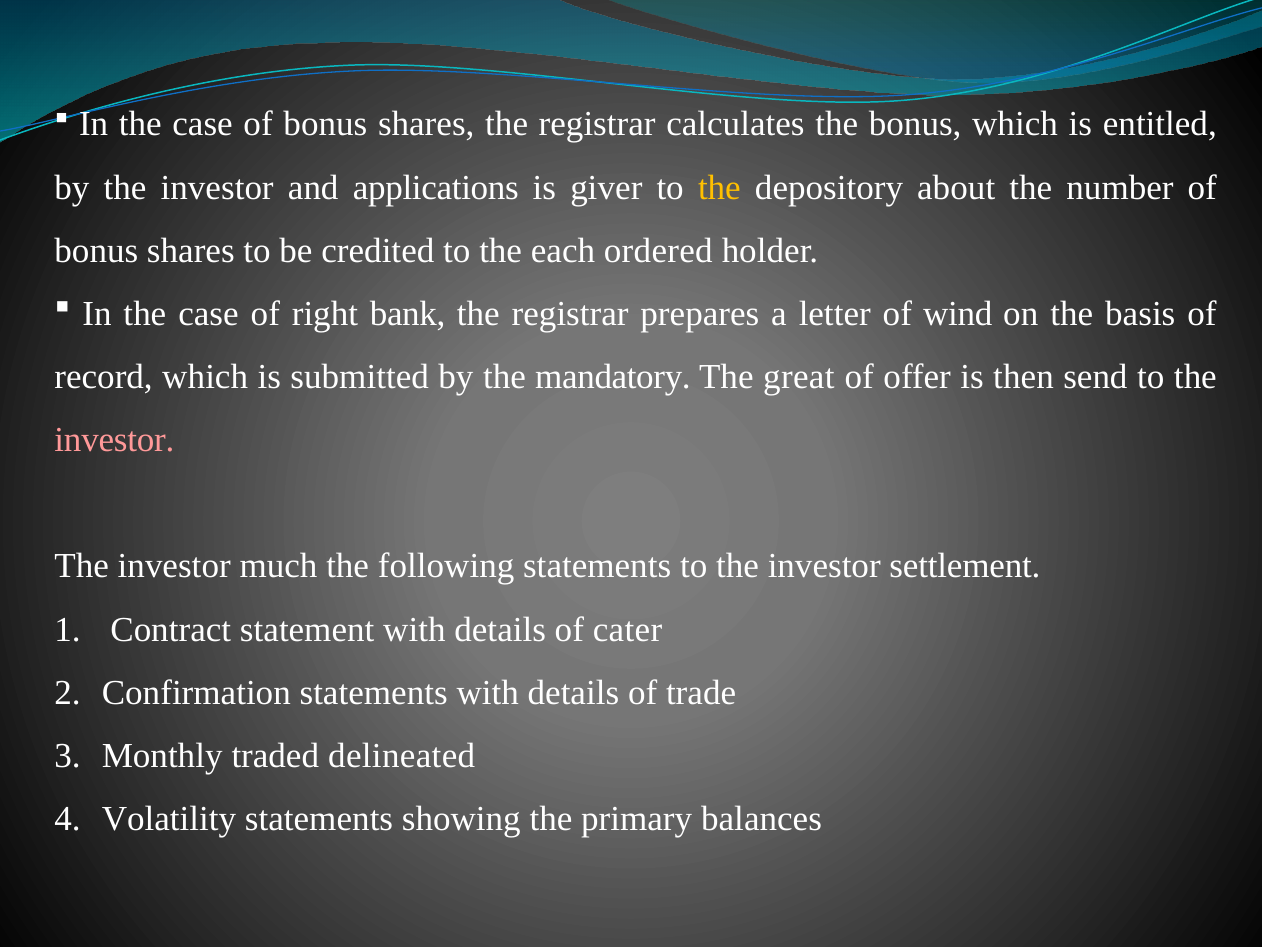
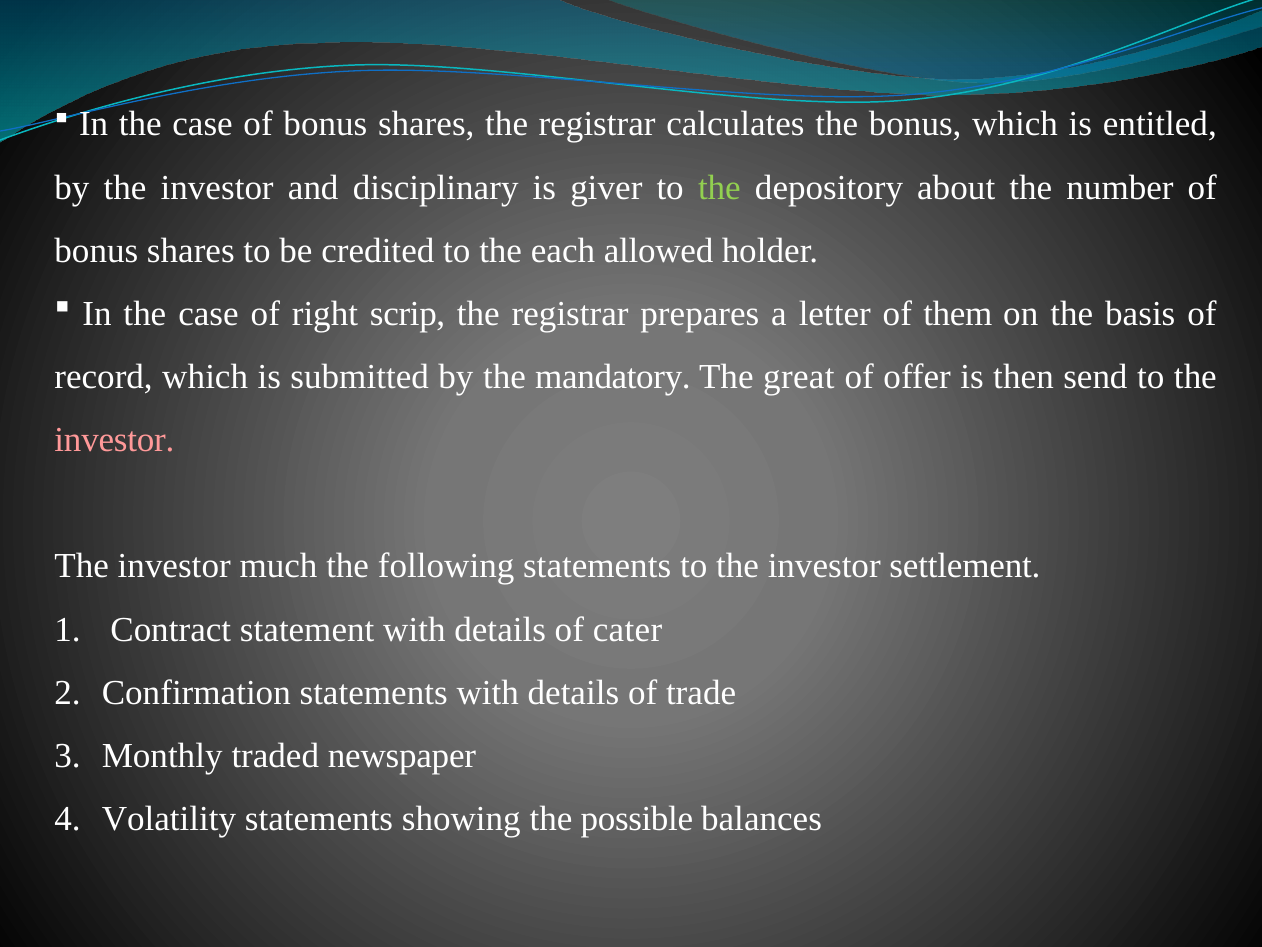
applications: applications -> disciplinary
the at (719, 187) colour: yellow -> light green
ordered: ordered -> allowed
bank: bank -> scrip
wind: wind -> them
delineated: delineated -> newspaper
primary: primary -> possible
